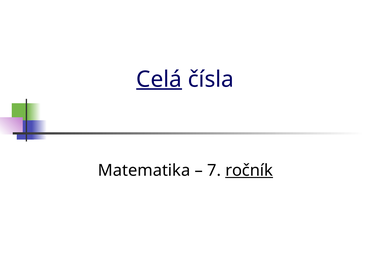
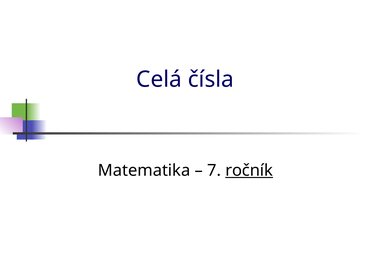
Celá underline: present -> none
